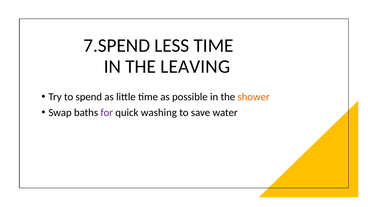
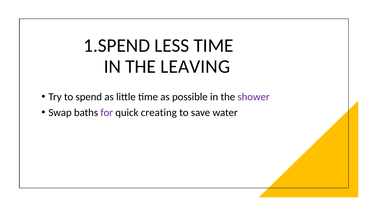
7.SPEND: 7.SPEND -> 1.SPEND
shower colour: orange -> purple
washing: washing -> creating
